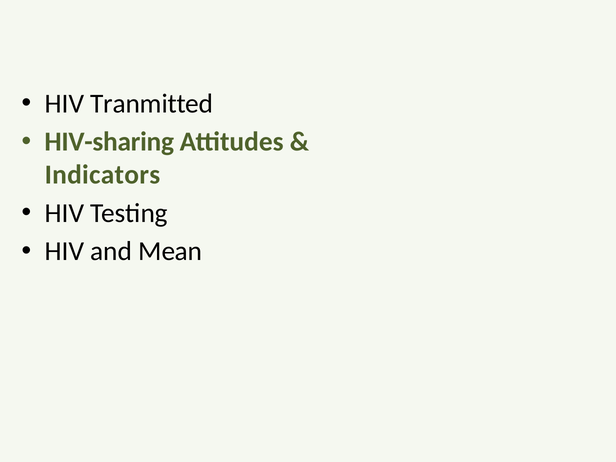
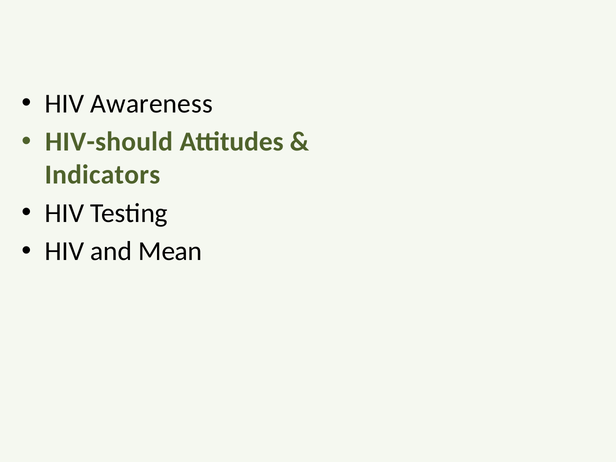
Tranmitted: Tranmitted -> Awareness
HIV-sharing: HIV-sharing -> HIV-should
